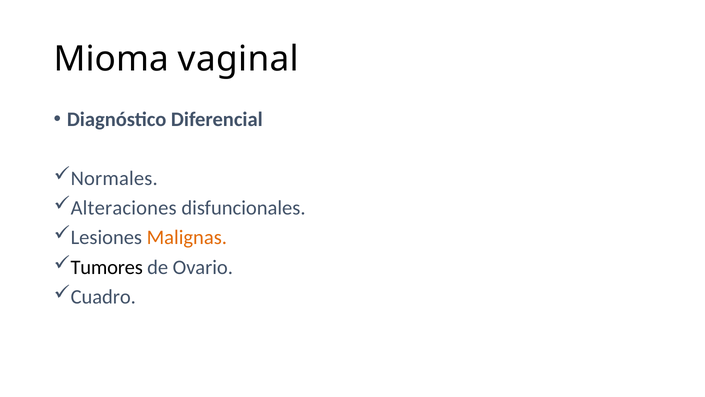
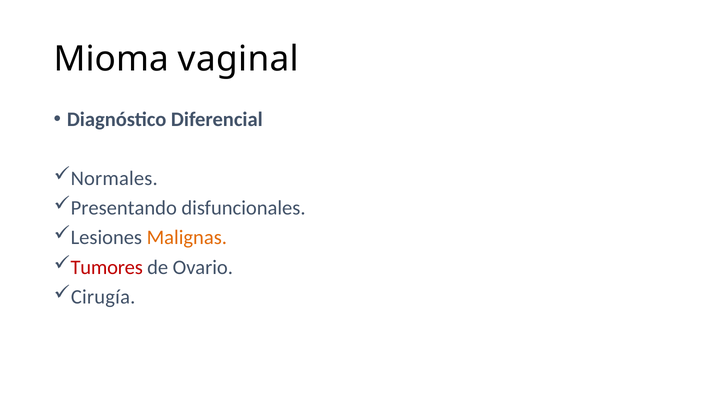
Alteraciones: Alteraciones -> Presentando
Tumores colour: black -> red
Cuadro: Cuadro -> Cirugía
